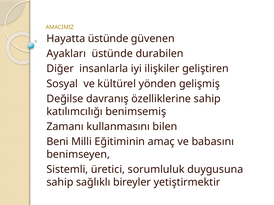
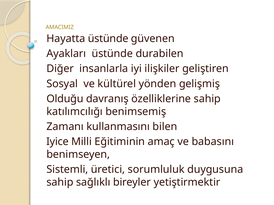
Değilse: Değilse -> Olduğu
Beni: Beni -> Iyice
